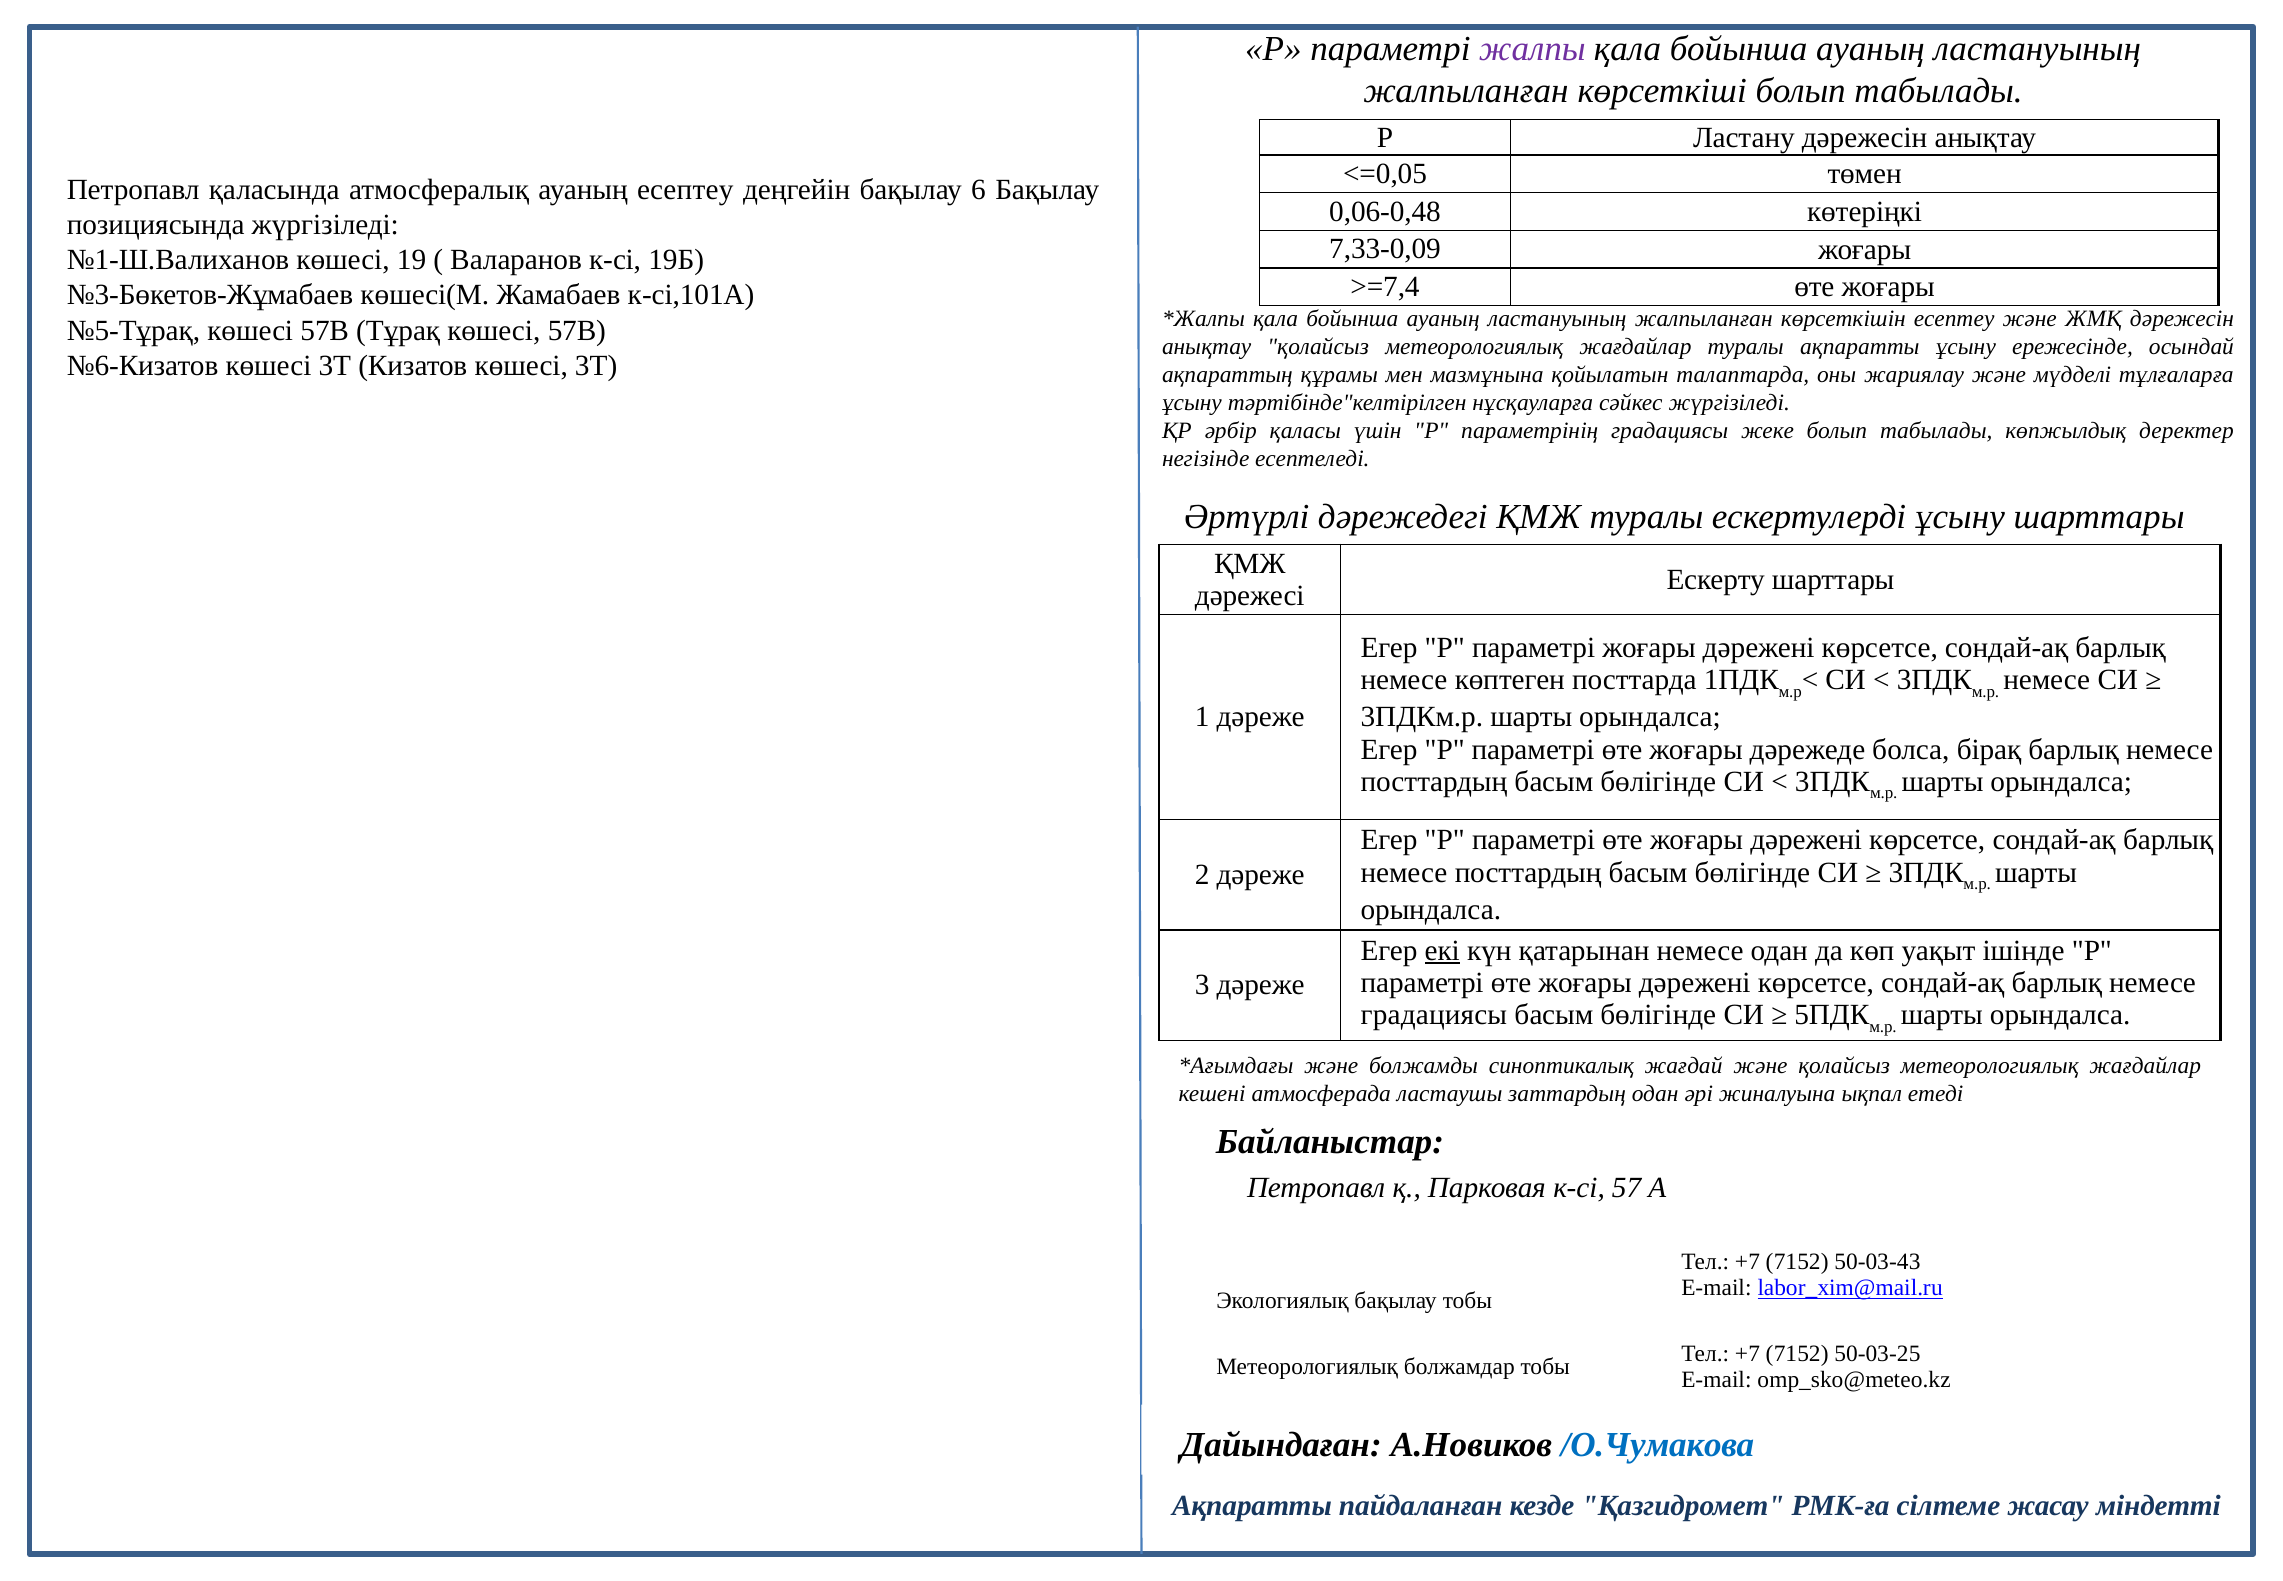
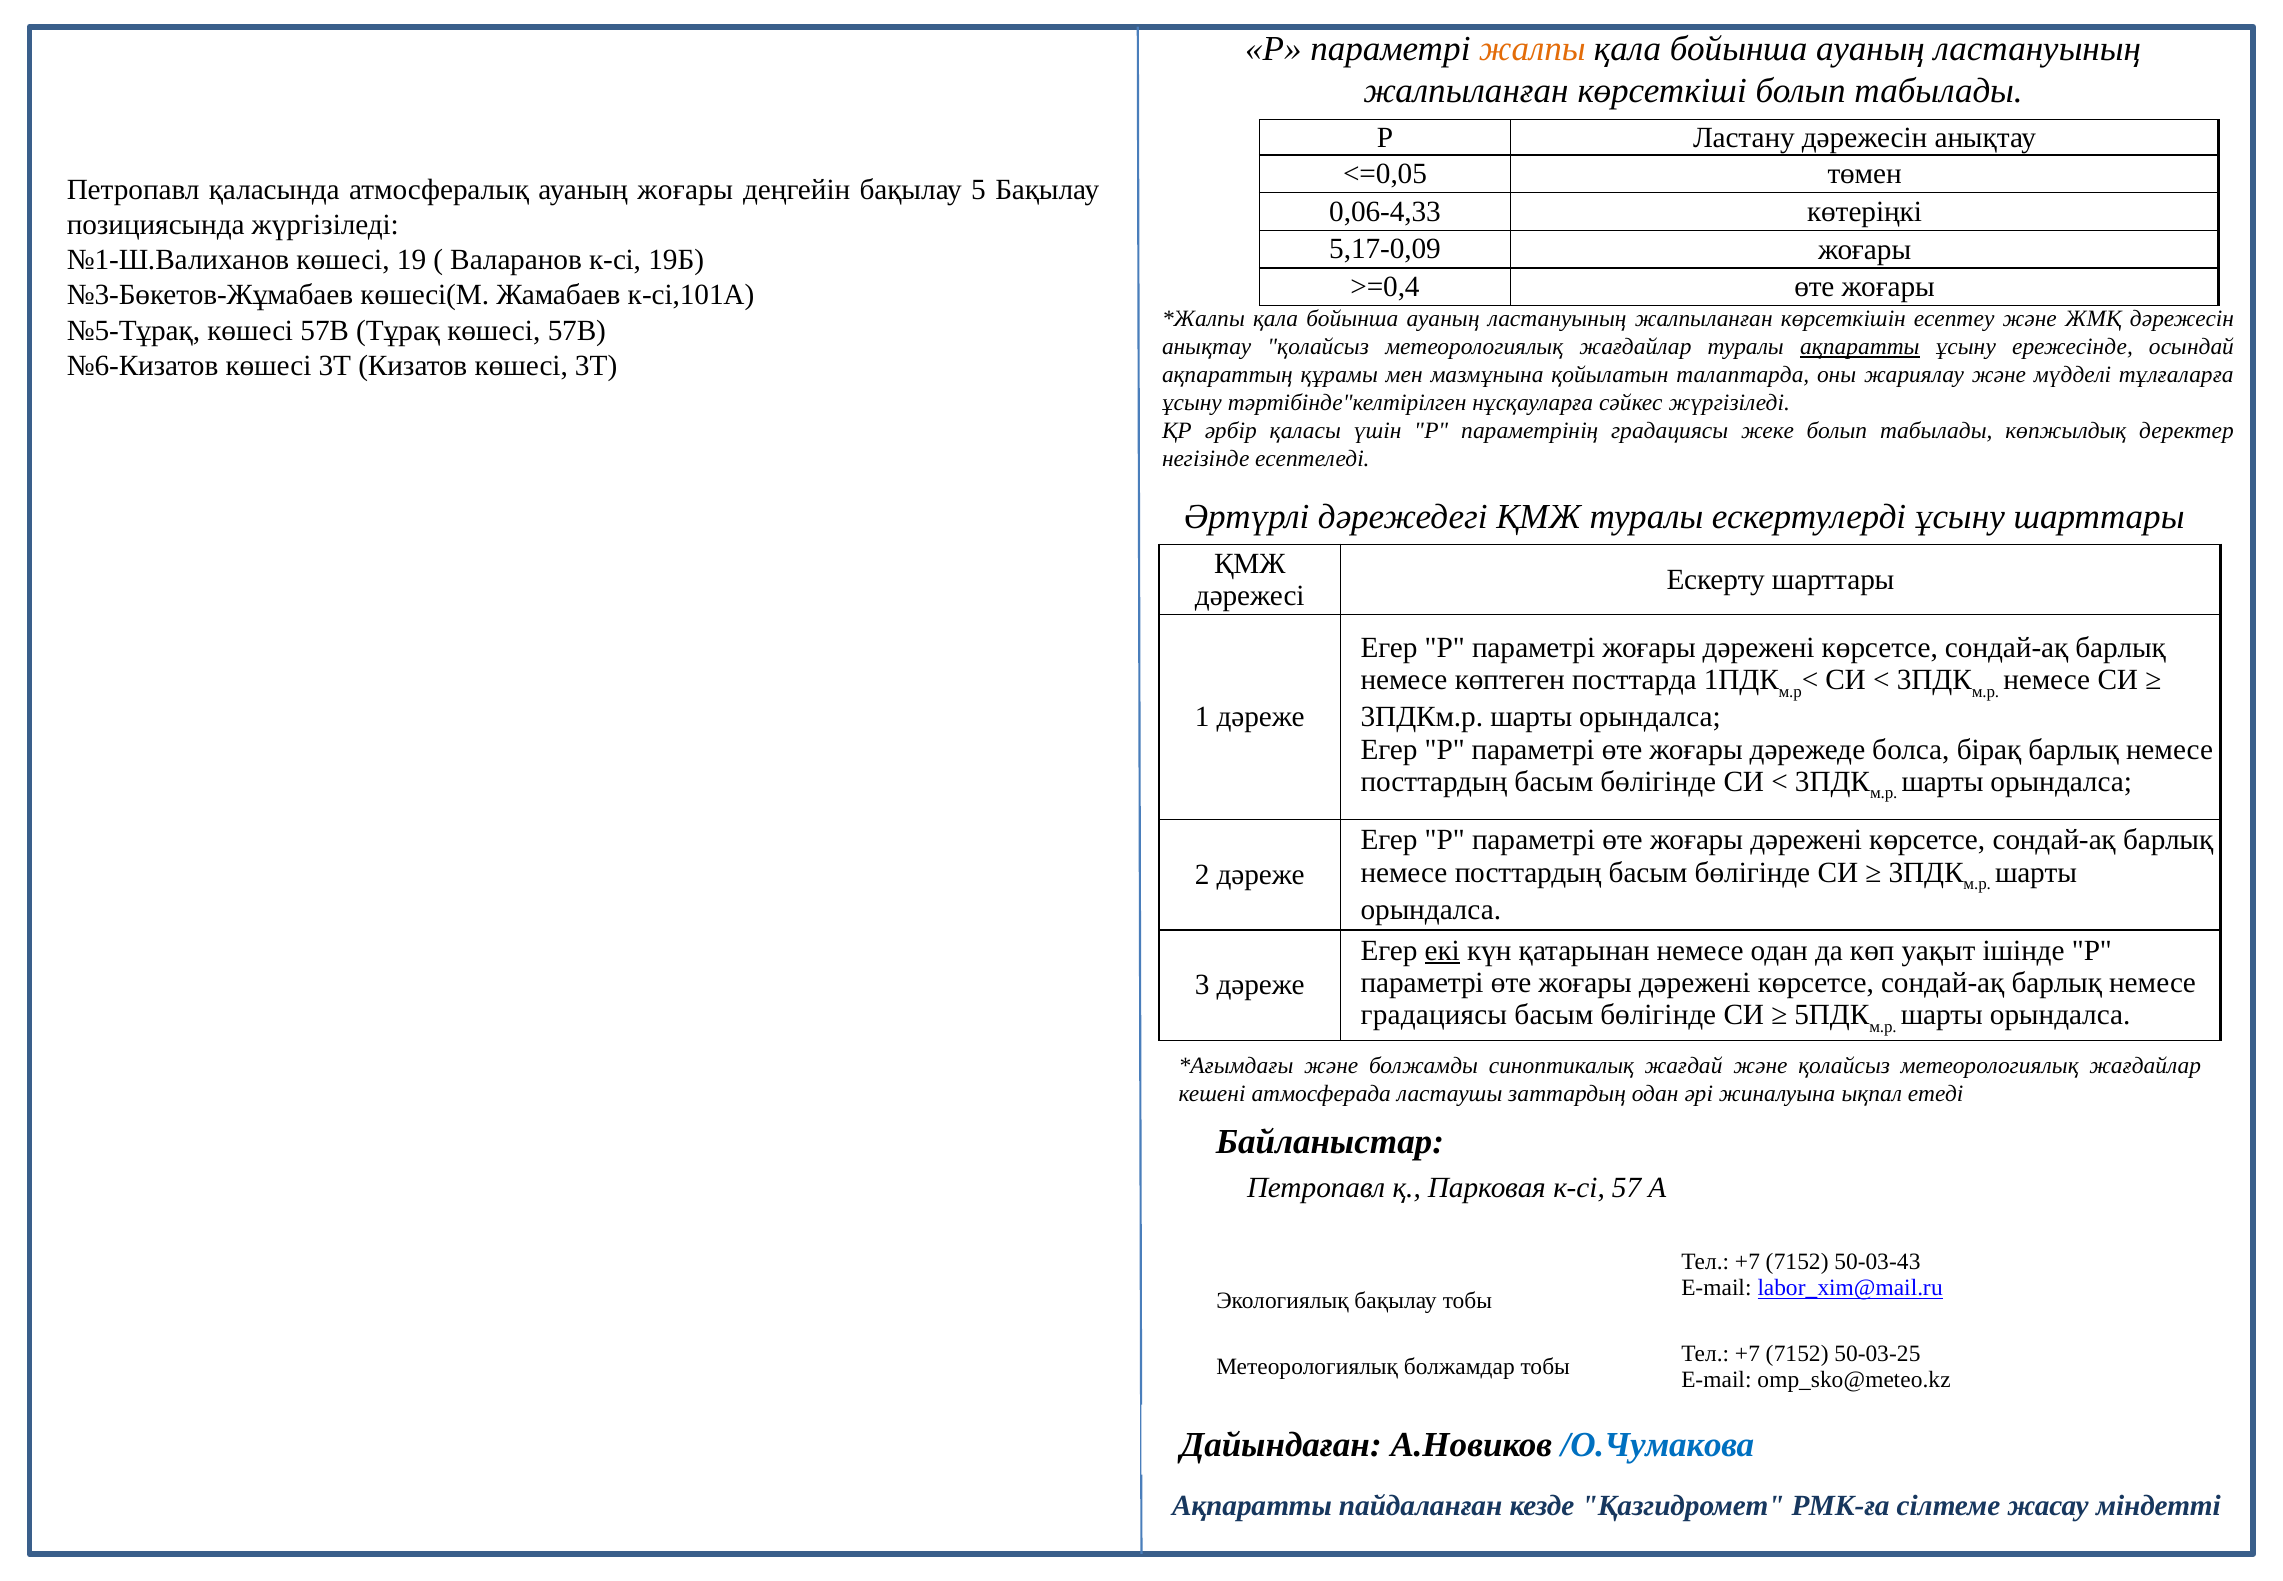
жалпы colour: purple -> orange
ауаның есептеу: есептеу -> жоғары
6: 6 -> 5
0,06-0,48: 0,06-0,48 -> 0,06-4,33
7,33-0,09: 7,33-0,09 -> 5,17-0,09
>=7,4: >=7,4 -> >=0,4
ақпаратты at (1860, 347) underline: none -> present
